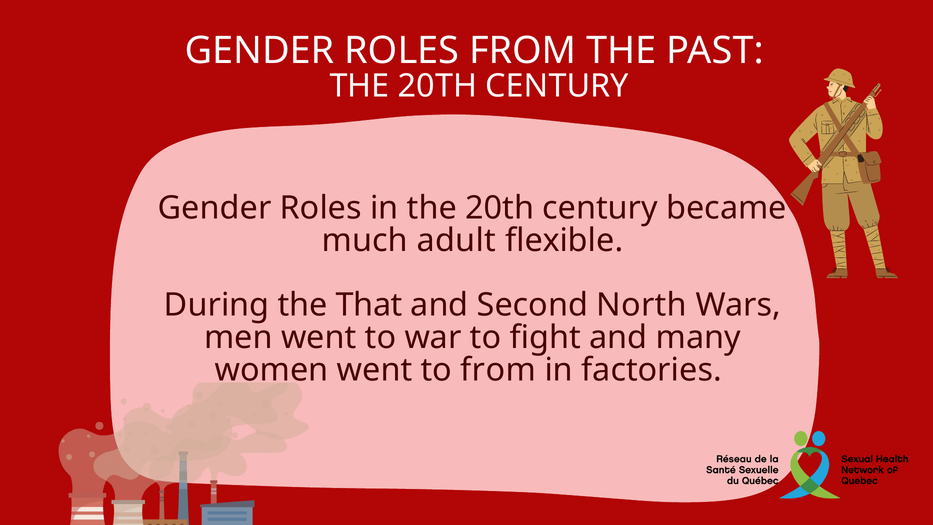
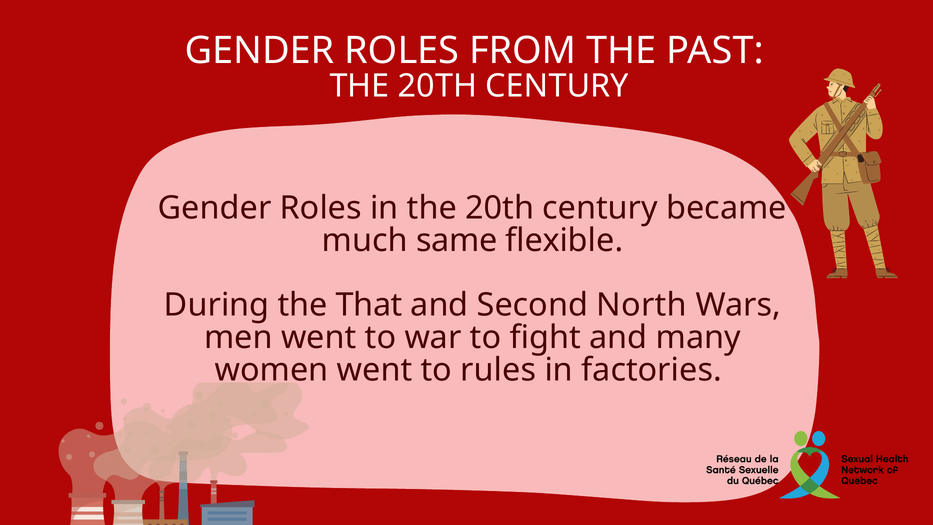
adult: adult -> same
to from: from -> rules
